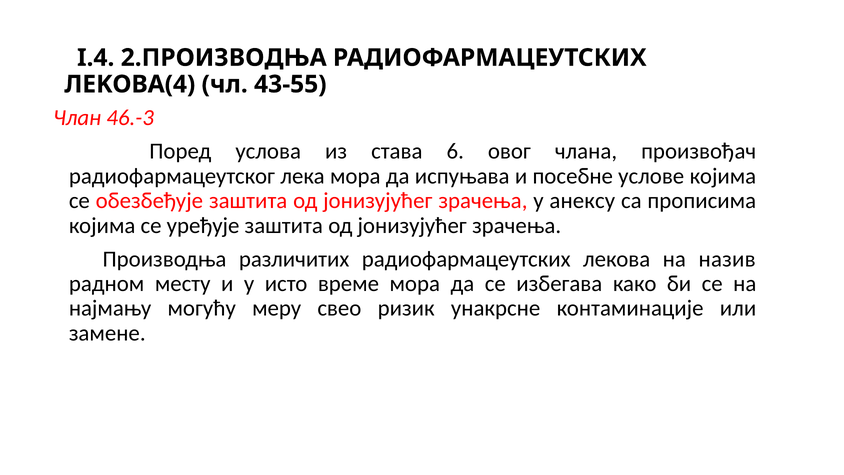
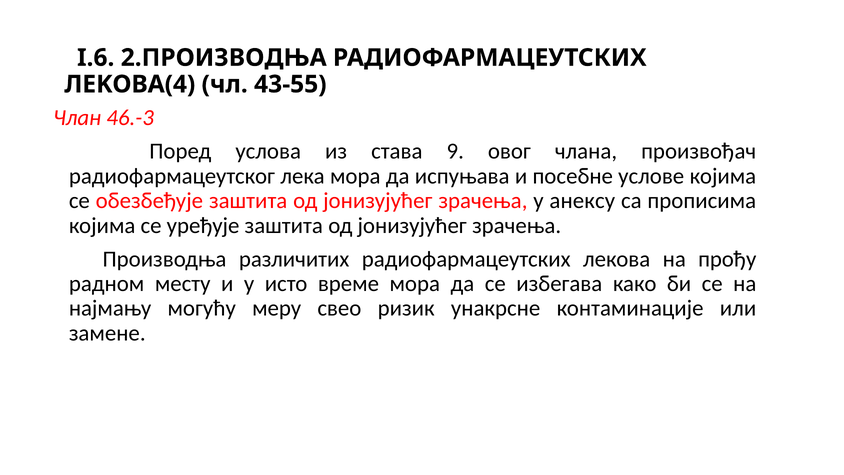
I.4: I.4 -> I.6
6: 6 -> 9
назив: назив -> прођу
